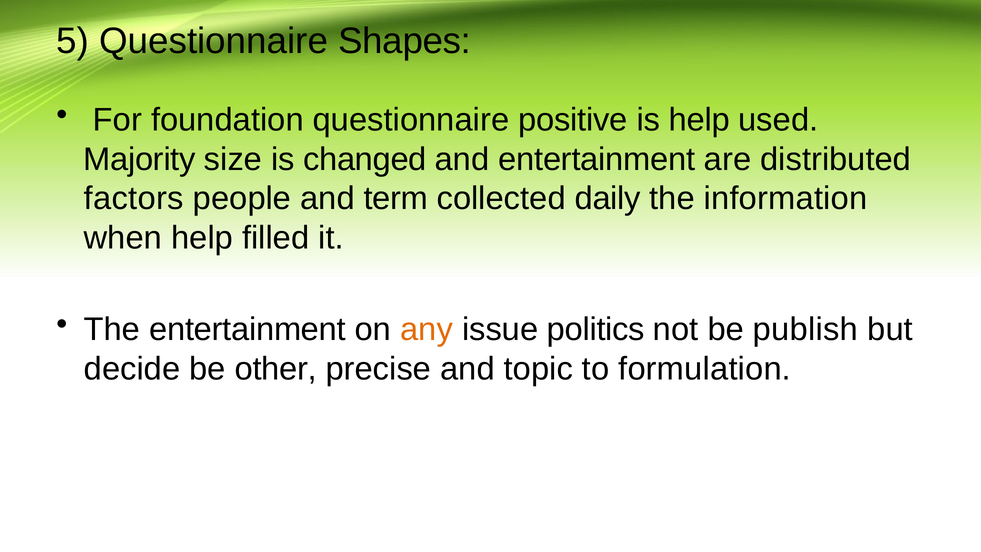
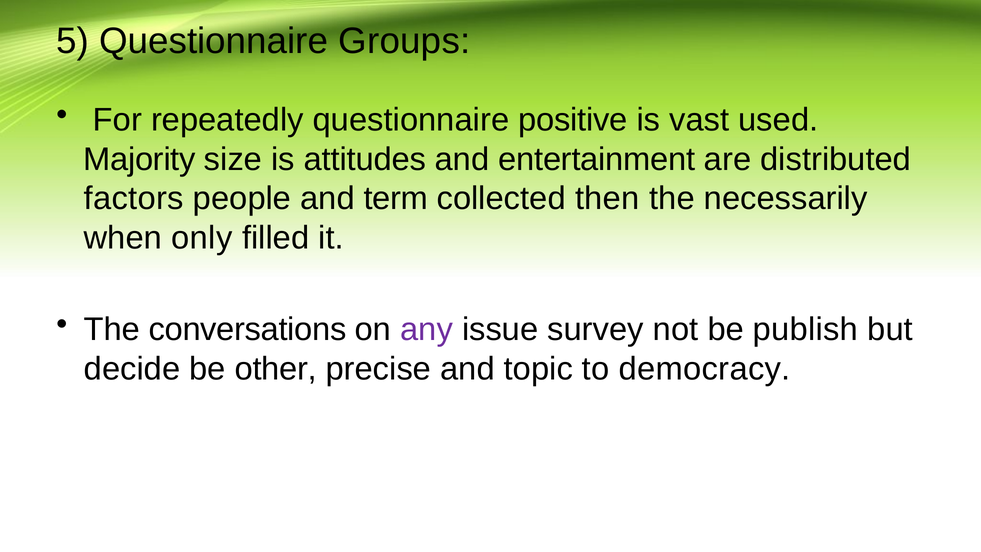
Shapes: Shapes -> Groups
foundation: foundation -> repeatedly
is help: help -> vast
changed: changed -> attitudes
daily: daily -> then
information: information -> necessarily
when help: help -> only
The entertainment: entertainment -> conversations
any colour: orange -> purple
politics: politics -> survey
formulation: formulation -> democracy
